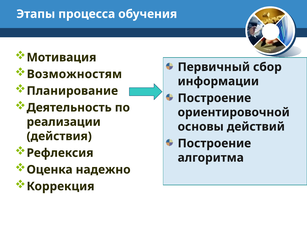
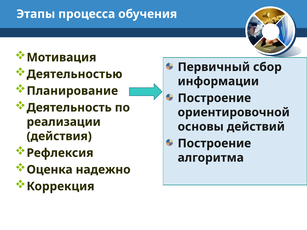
Возможностям: Возможностям -> Деятельностью
